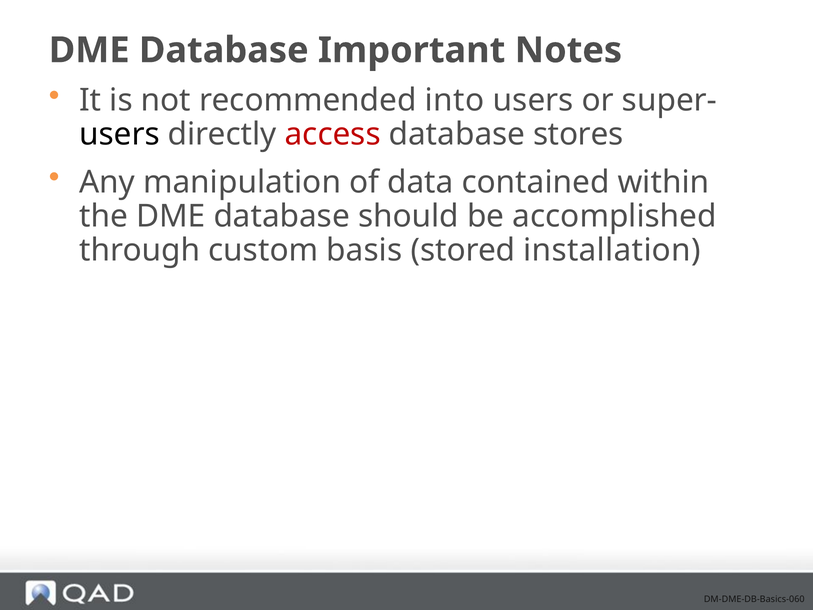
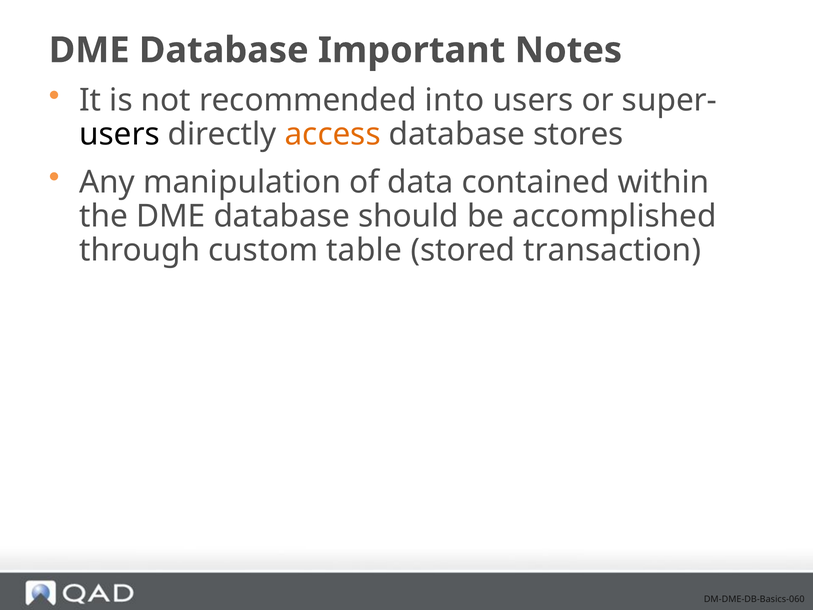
access colour: red -> orange
basis: basis -> table
installation: installation -> transaction
